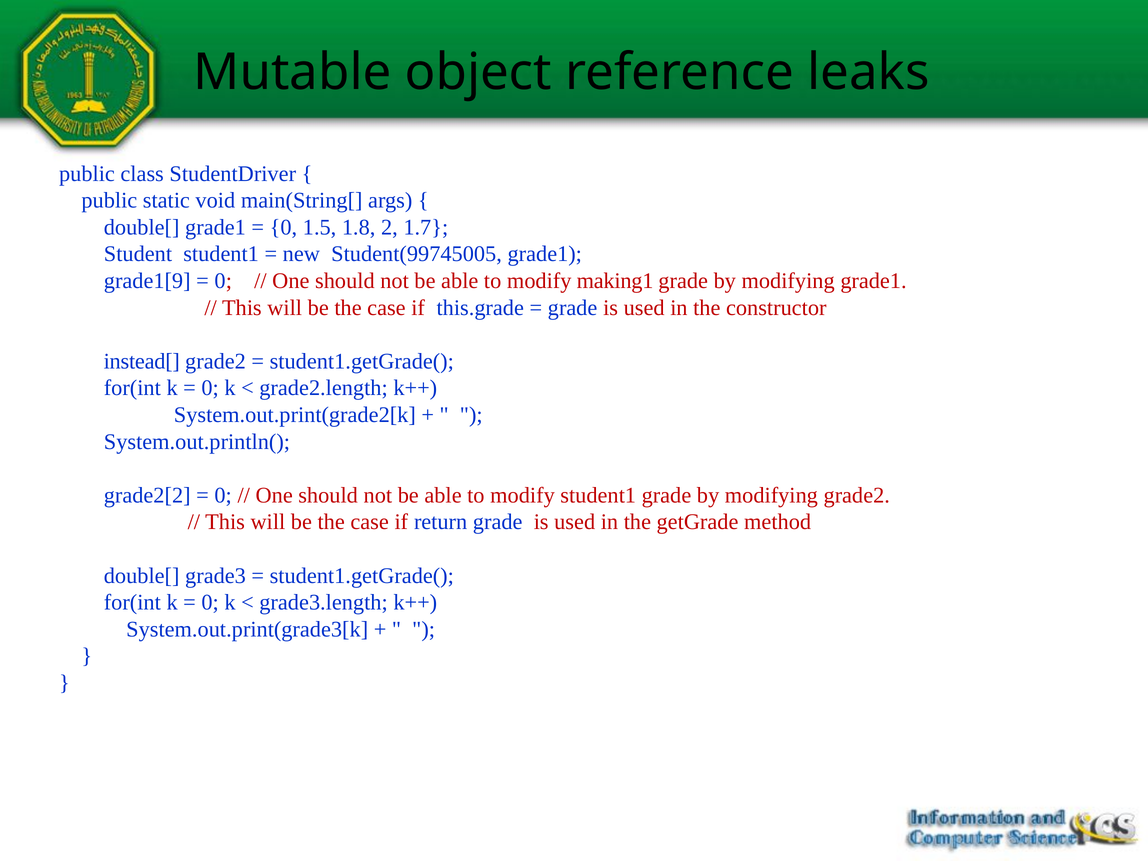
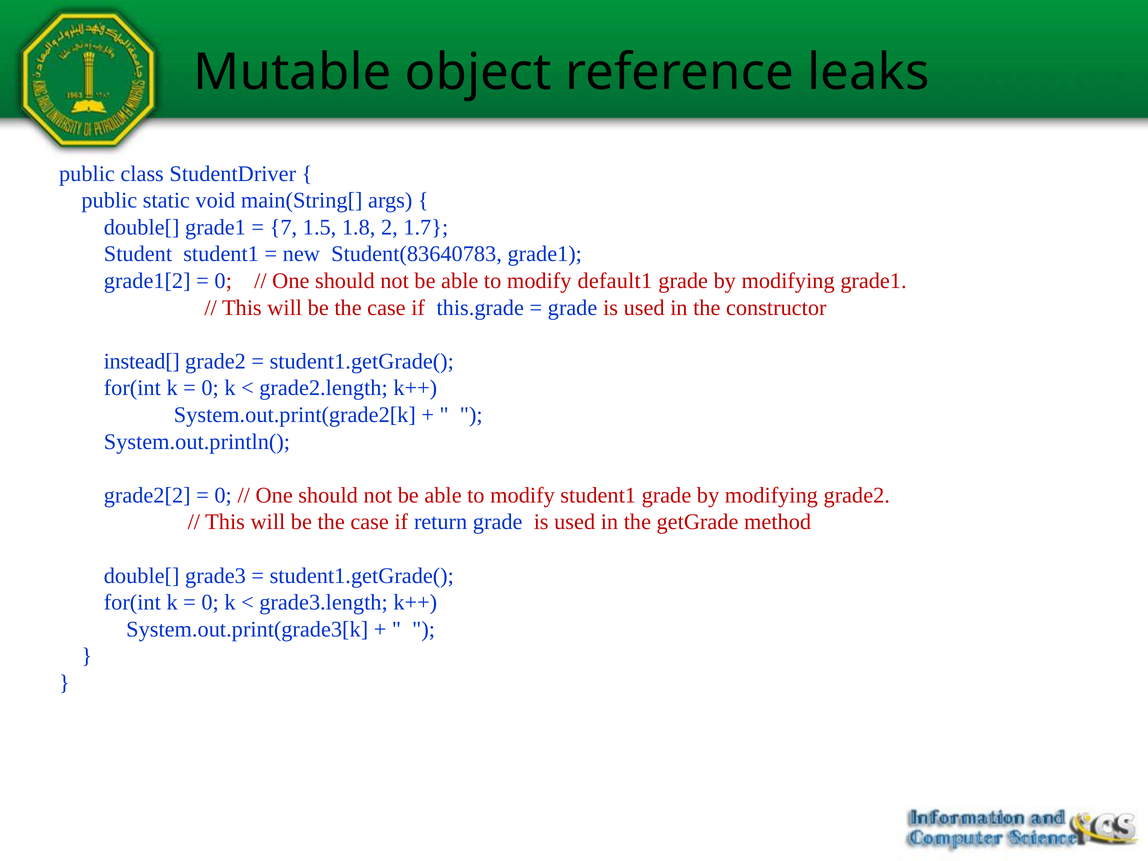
0 at (283, 227): 0 -> 7
Student(99745005: Student(99745005 -> Student(83640783
grade1[9: grade1[9 -> grade1[2
making1: making1 -> default1
